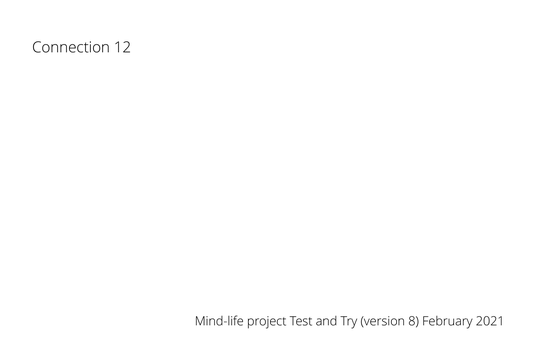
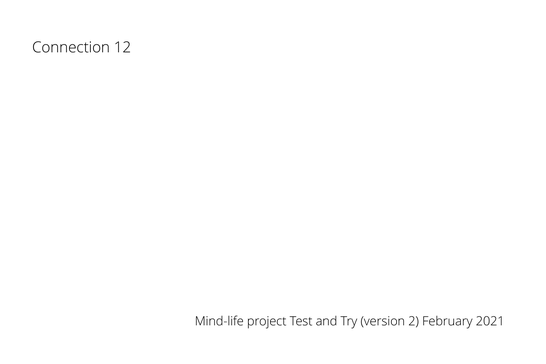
8: 8 -> 2
